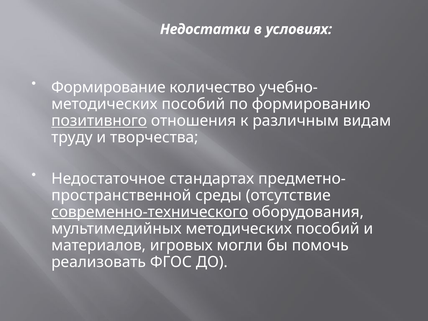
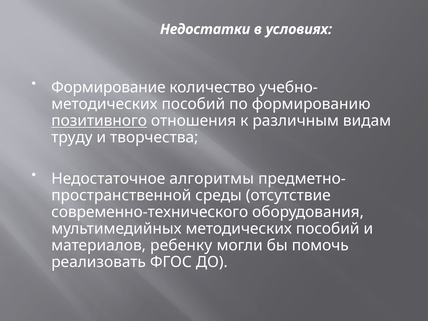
стандартах: стандартах -> алгоритмы
современно-технического underline: present -> none
игровых: игровых -> ребенку
